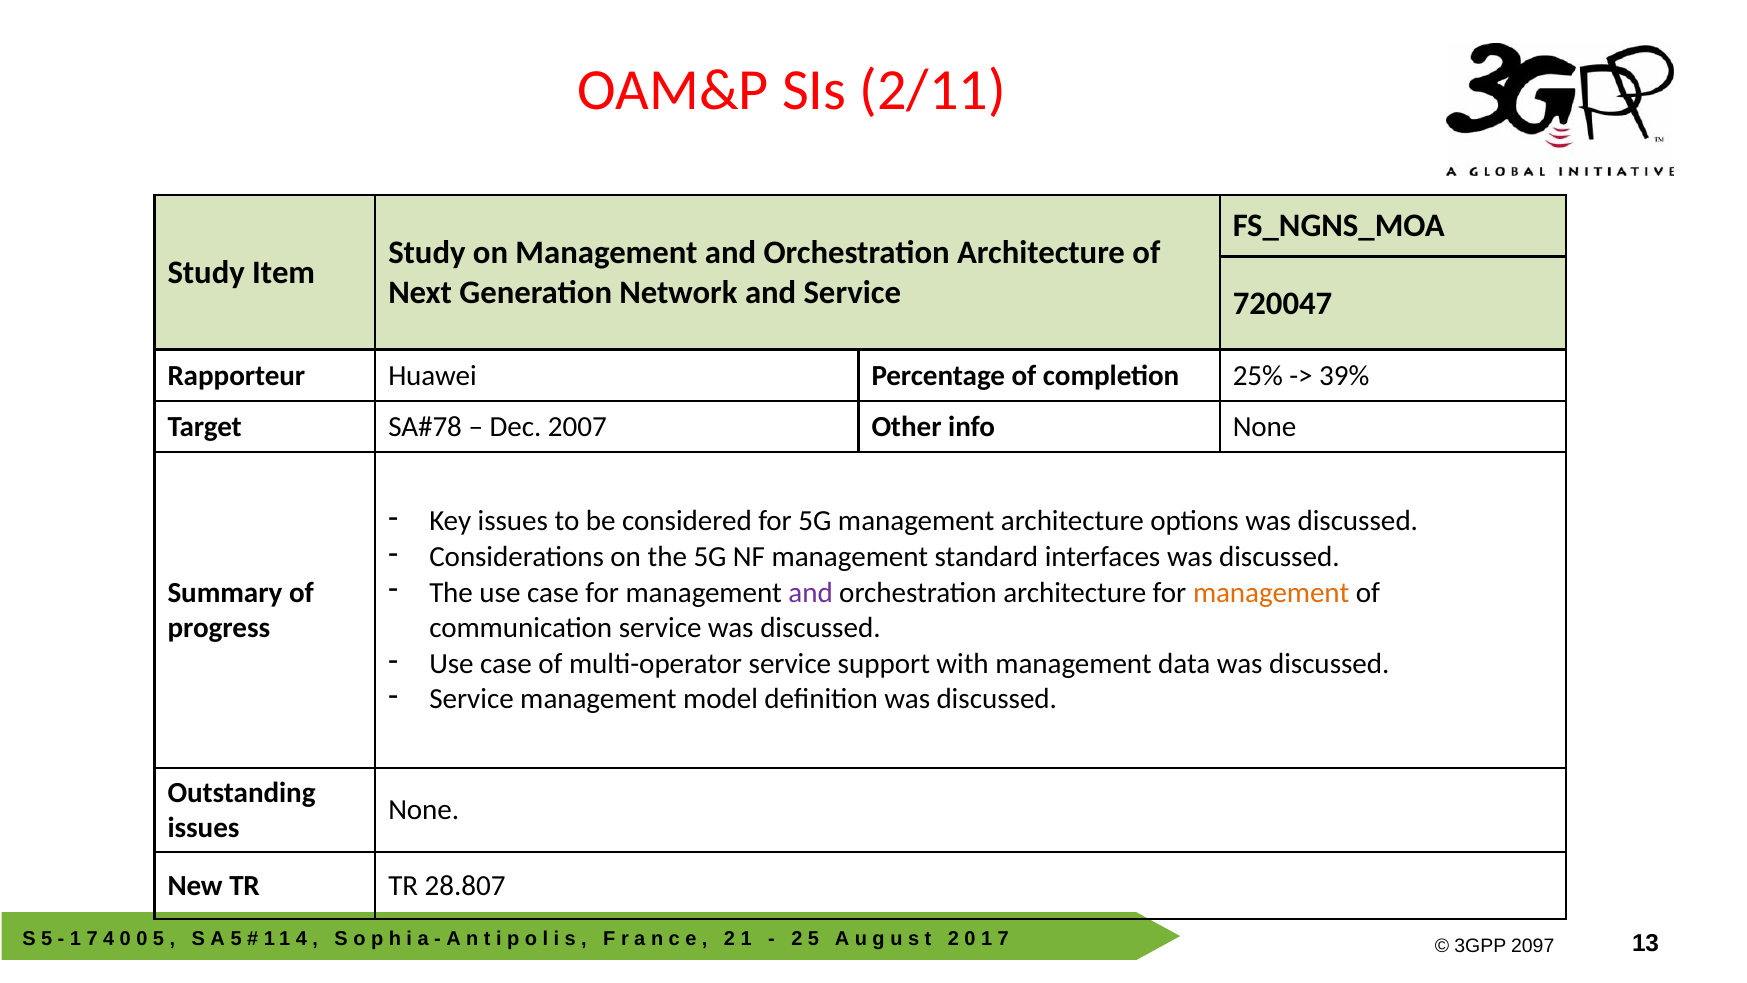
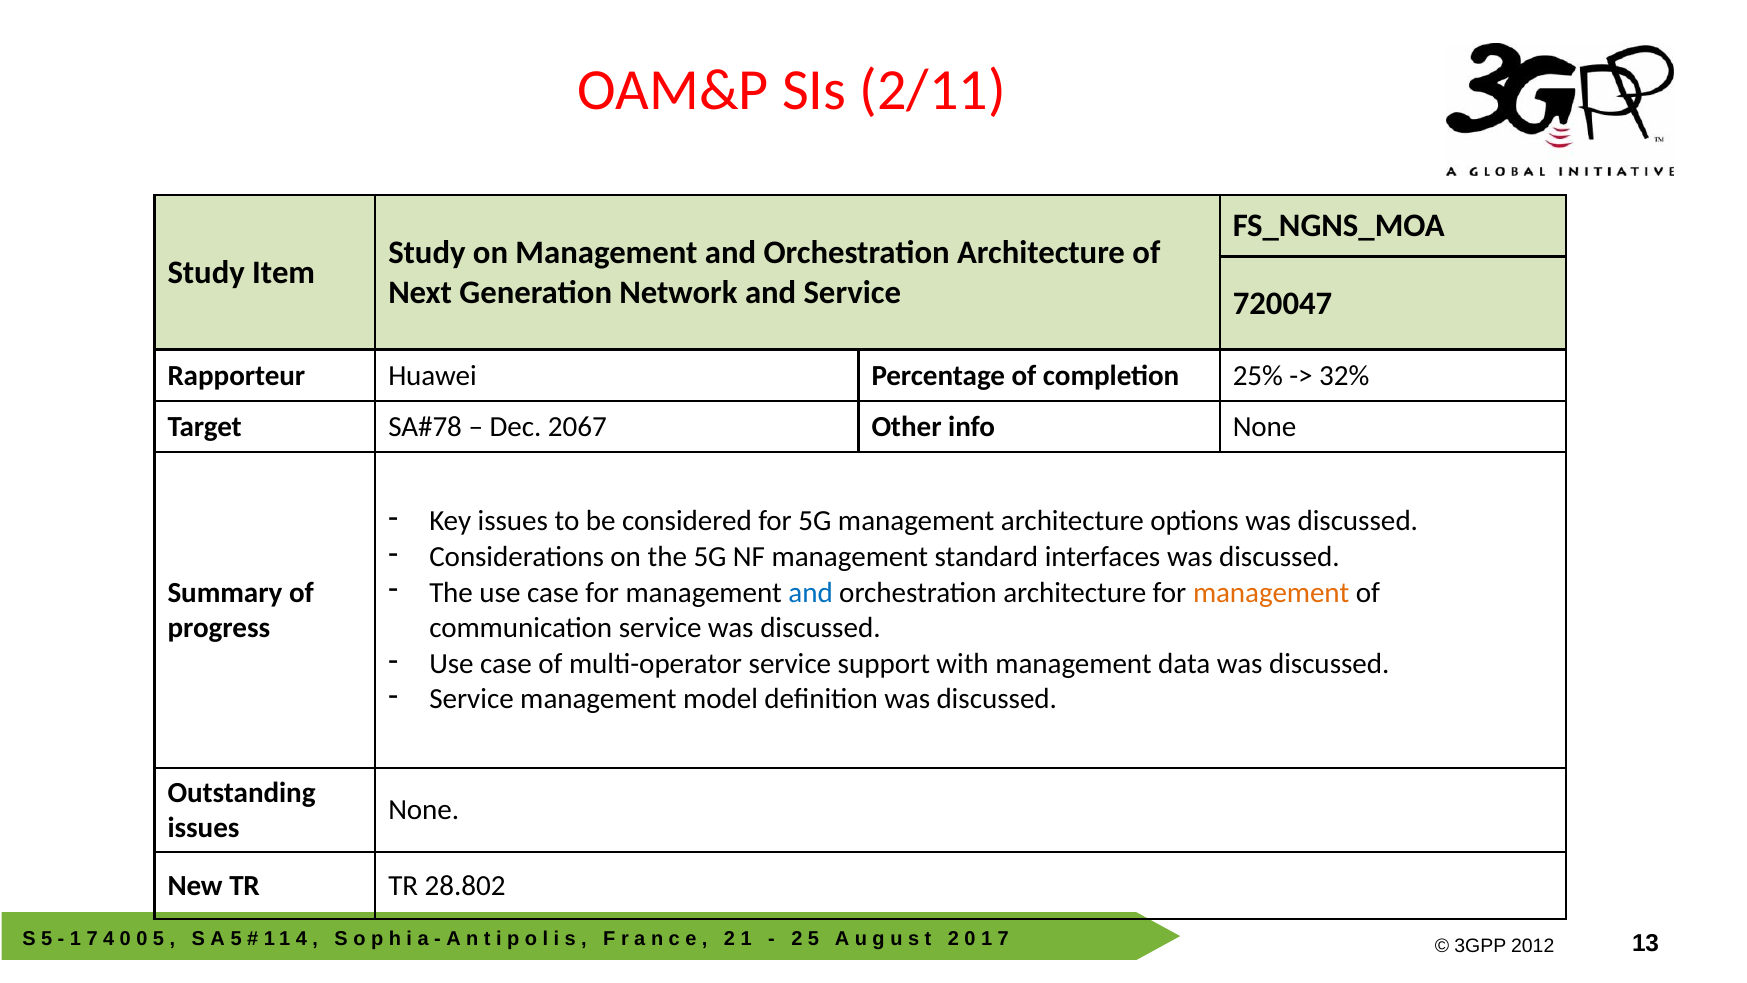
39%: 39% -> 32%
2007: 2007 -> 2067
and at (811, 592) colour: purple -> blue
28.807: 28.807 -> 28.802
2097 at (1533, 945): 2097 -> 2012
